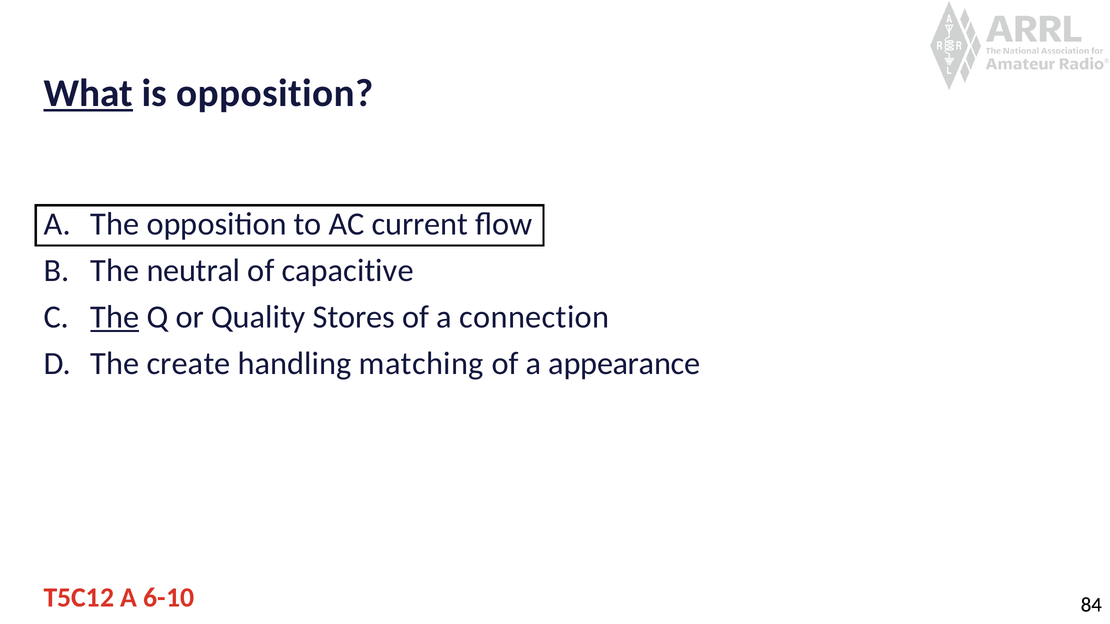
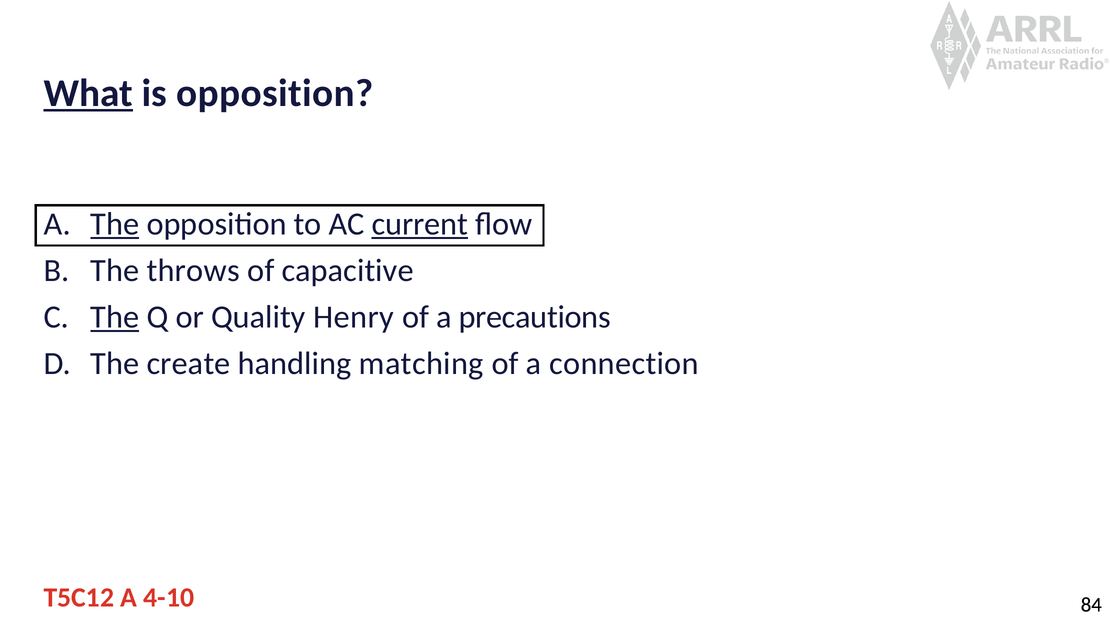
The at (115, 224) underline: none -> present
current underline: none -> present
neutral: neutral -> throws
Stores: Stores -> Henry
connection: connection -> precautions
appearance: appearance -> connection
6-10: 6-10 -> 4-10
